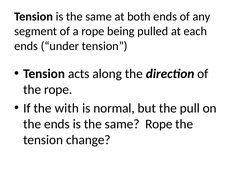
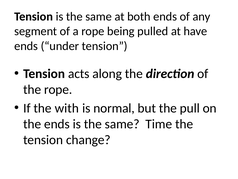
each: each -> have
same Rope: Rope -> Time
